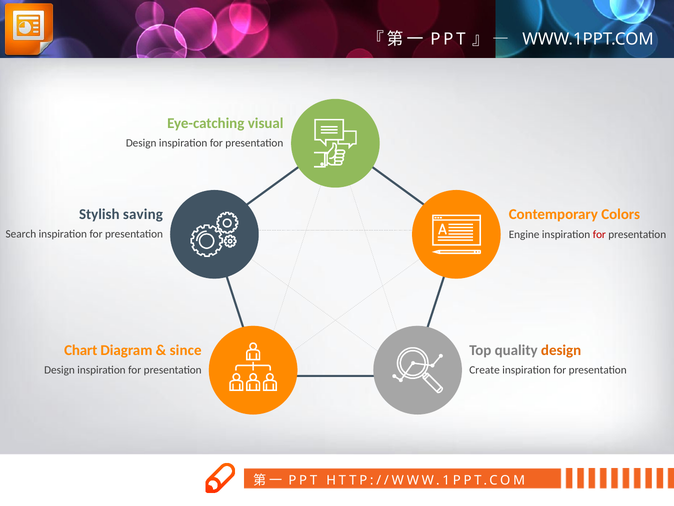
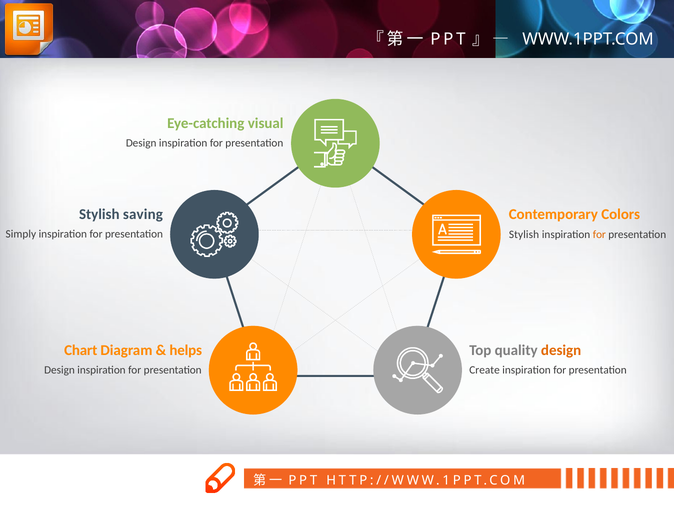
Search: Search -> Simply
Engine at (524, 234): Engine -> Stylish
for at (599, 234) colour: red -> orange
since: since -> helps
